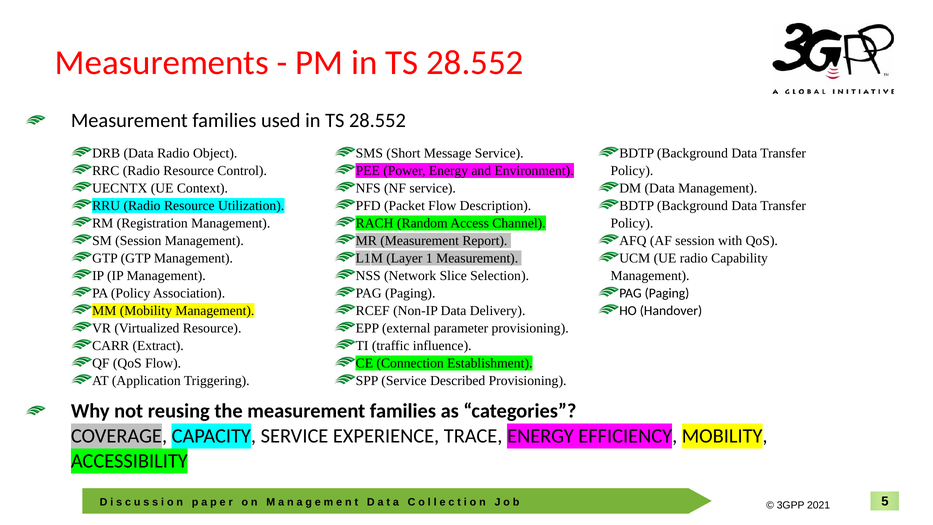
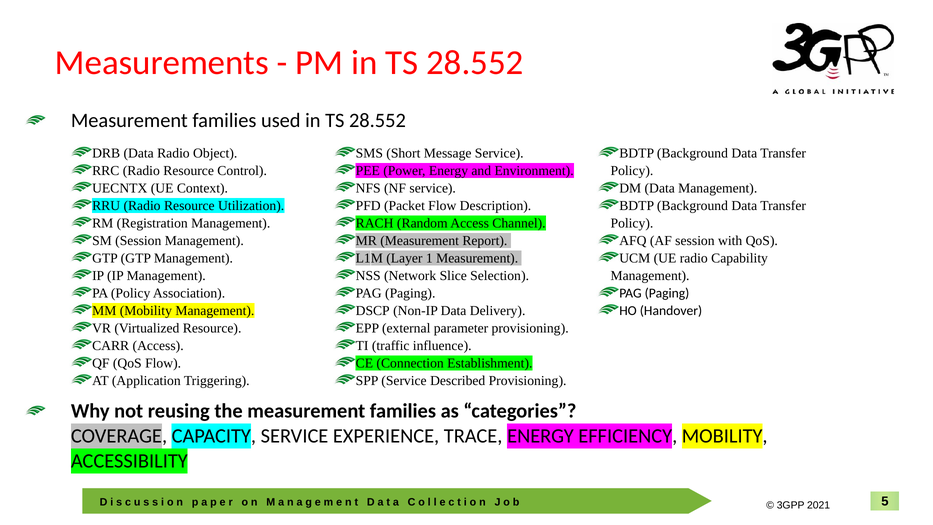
RCEF: RCEF -> DSCP
CARR Extract: Extract -> Access
